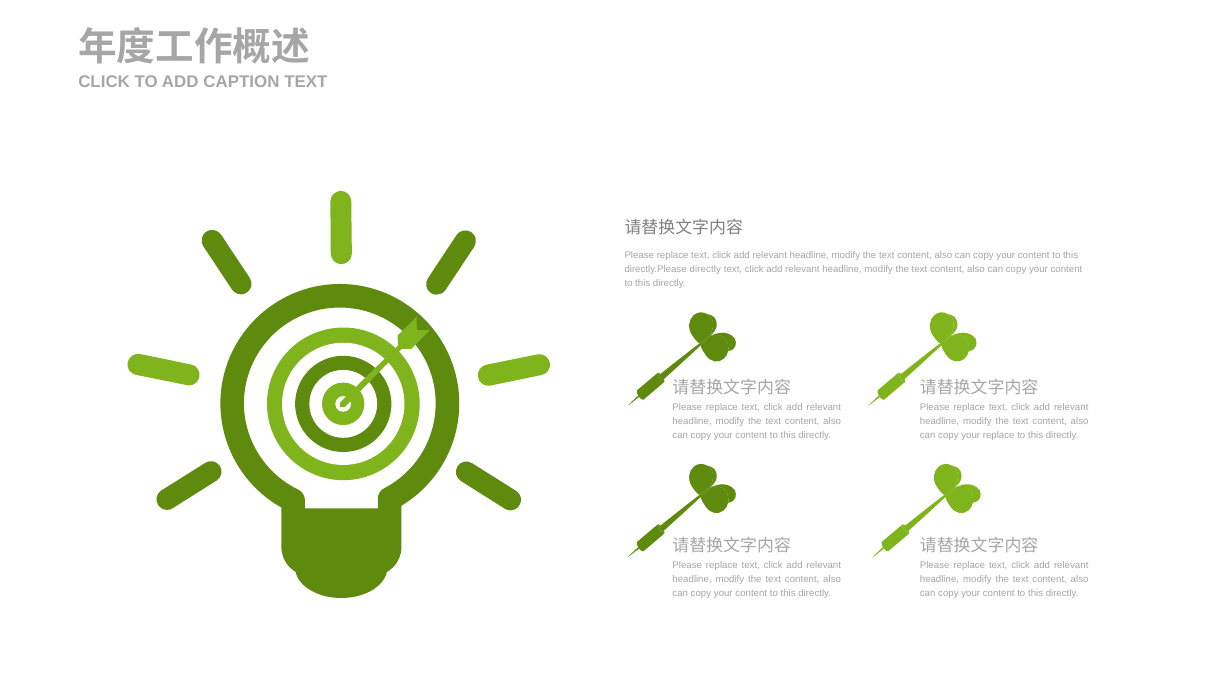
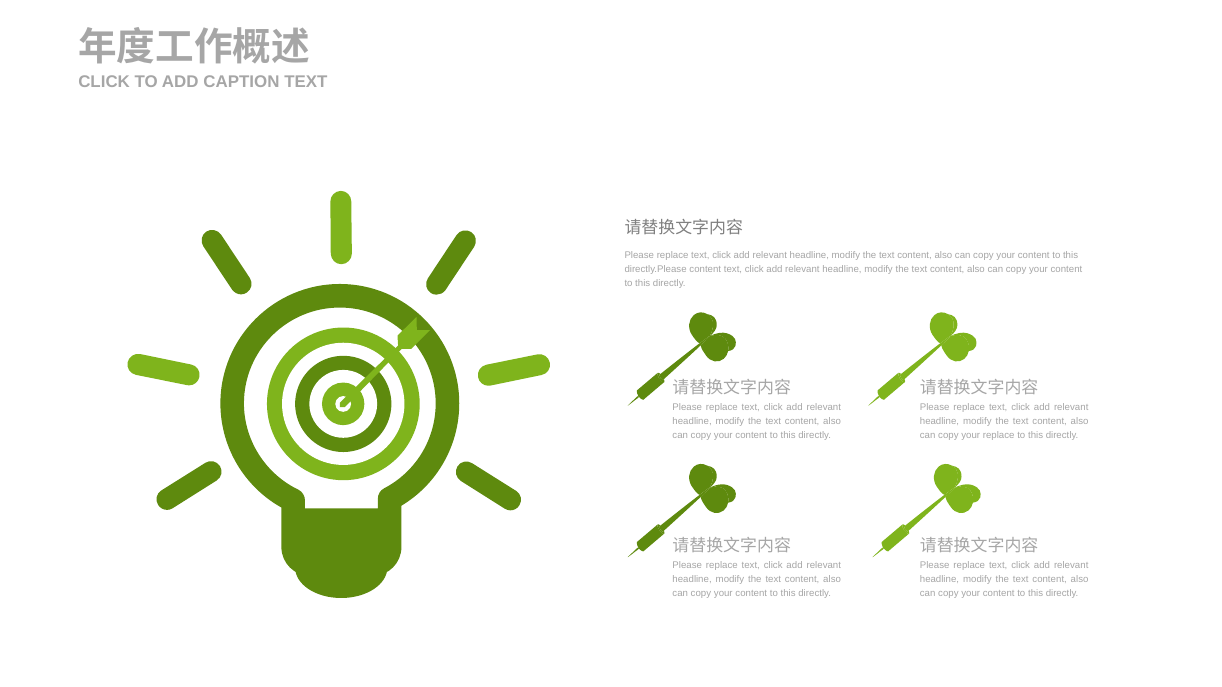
directly.Please directly: directly -> content
